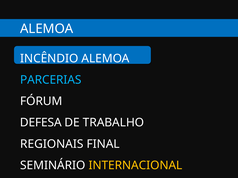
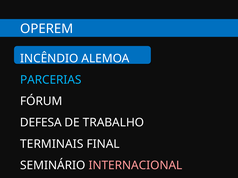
ALEMOA at (47, 29): ALEMOA -> OPEREM
REGIONAIS: REGIONAIS -> TERMINAIS
INTERNACIONAL colour: yellow -> pink
